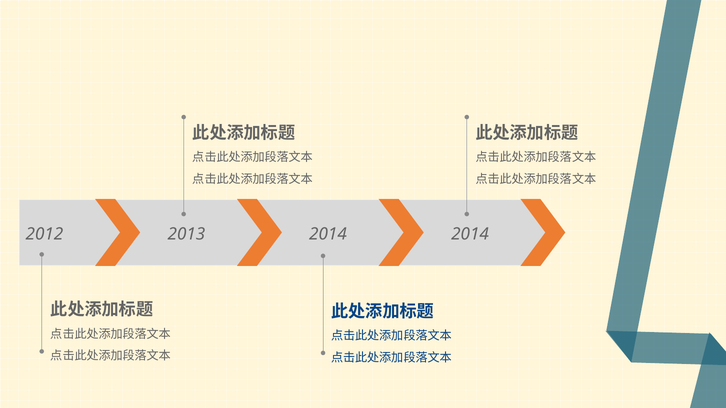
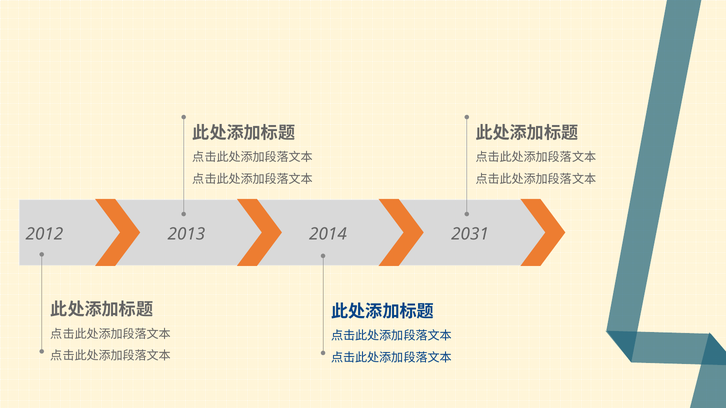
2014 2014: 2014 -> 2031
